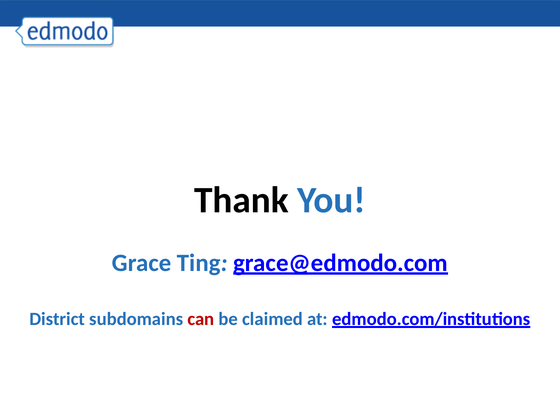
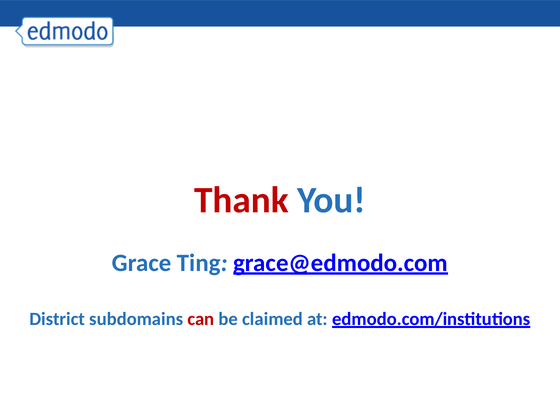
Thank colour: black -> red
